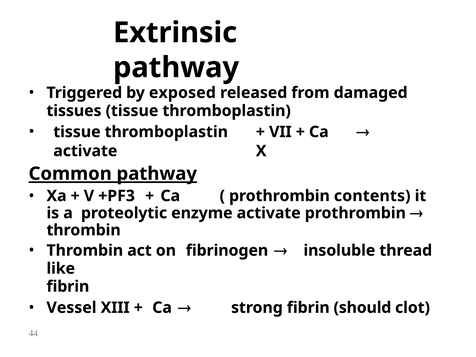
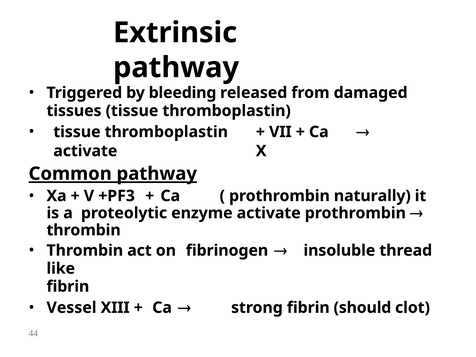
exposed: exposed -> bleeding
contents: contents -> naturally
